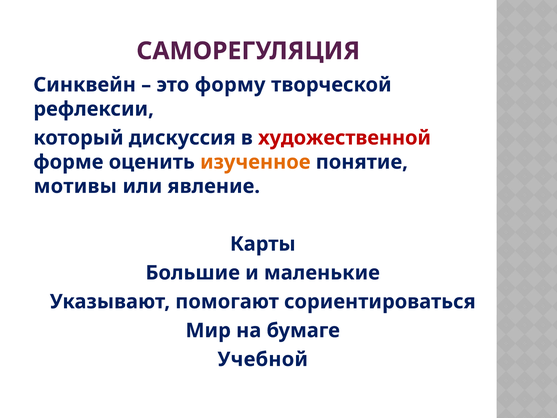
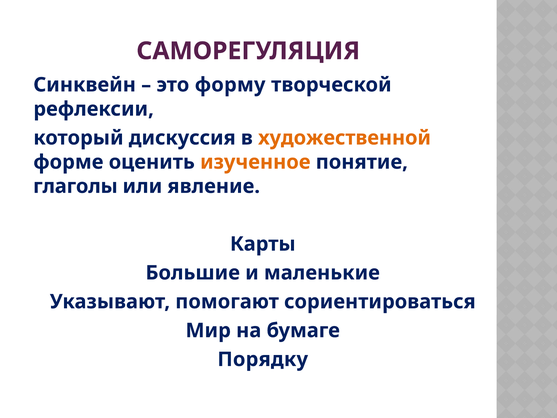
художественной colour: red -> orange
мотивы: мотивы -> глаголы
Учебной: Учебной -> Порядку
